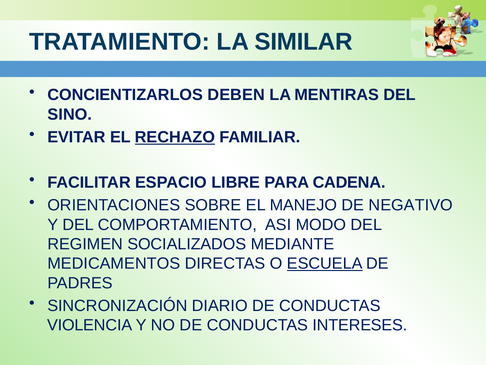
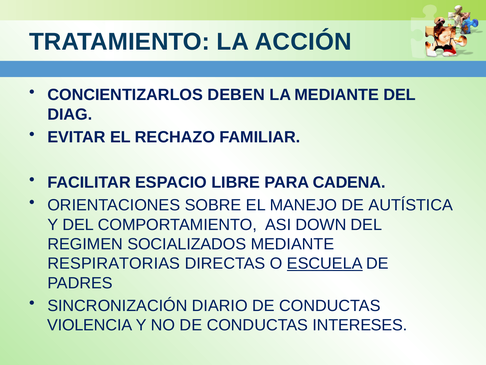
SIMILAR: SIMILAR -> ACCIÓN
LA MENTIRAS: MENTIRAS -> MEDIANTE
SINO: SINO -> DIAG
RECHAZO underline: present -> none
NEGATIVO: NEGATIVO -> AUTÍSTICA
MODO: MODO -> DOWN
MEDICAMENTOS: MEDICAMENTOS -> RESPIRATORIAS
